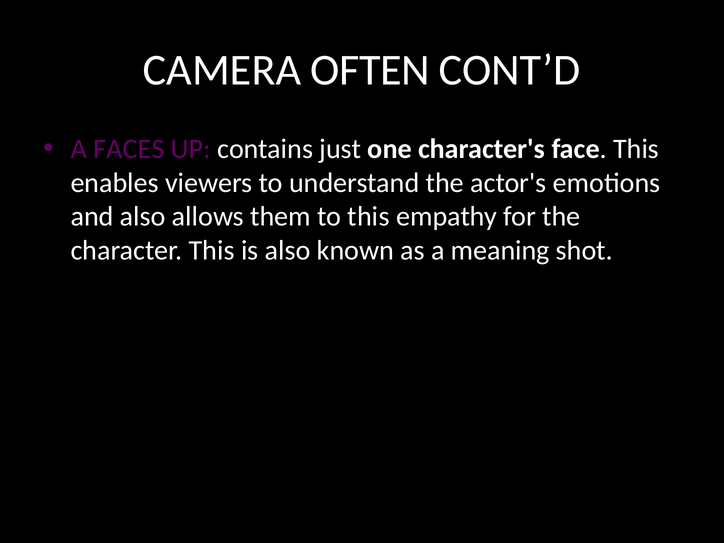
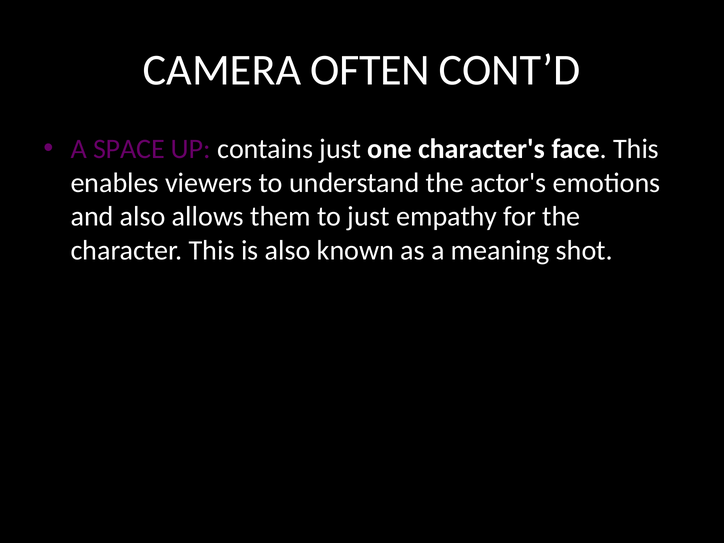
FACES: FACES -> SPACE
to this: this -> just
